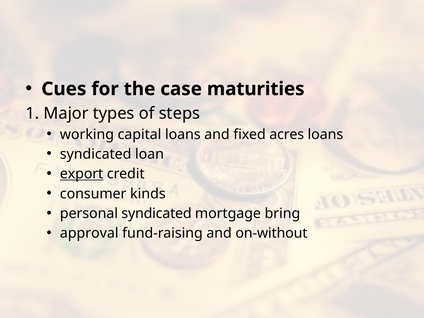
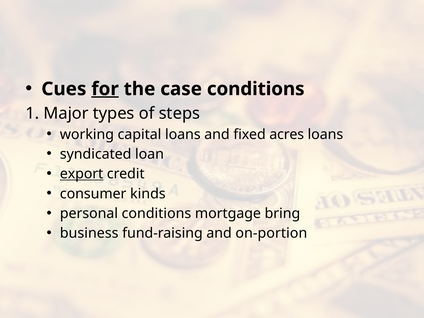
for underline: none -> present
case maturities: maturities -> conditions
personal syndicated: syndicated -> conditions
approval: approval -> business
on-without: on-without -> on-portion
